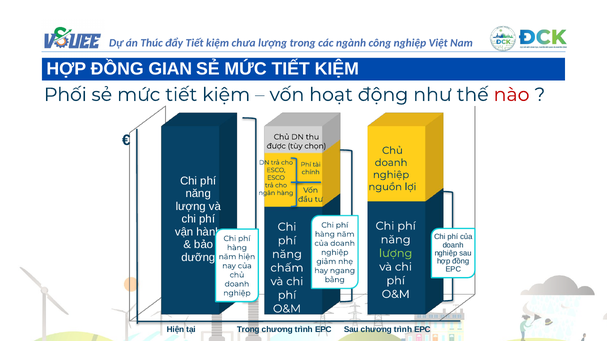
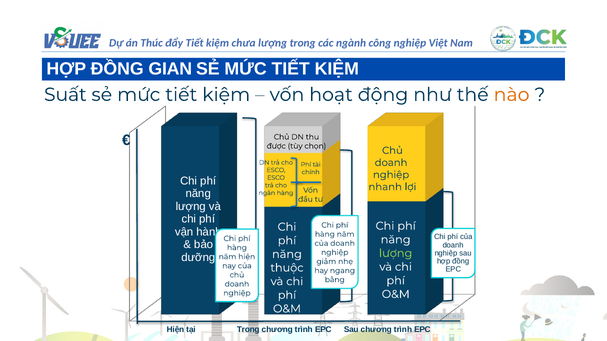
Phối: Phối -> Suất
nào colour: red -> orange
nguồn: nguồn -> nhanh
chấm: chấm -> thuộc
